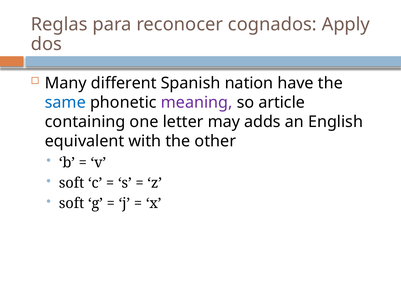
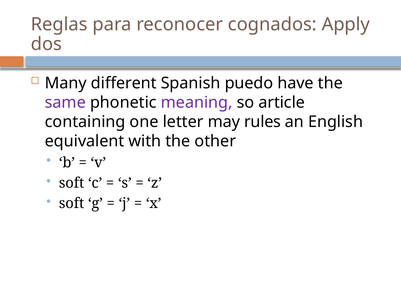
nation: nation -> puedo
same colour: blue -> purple
adds: adds -> rules
